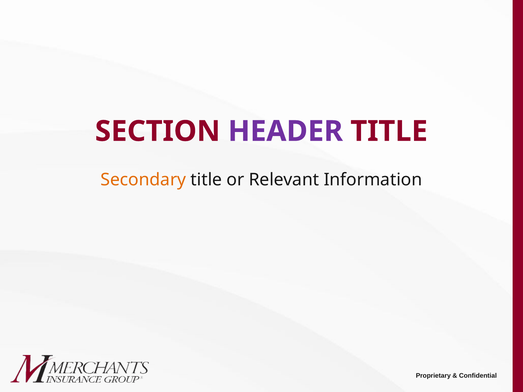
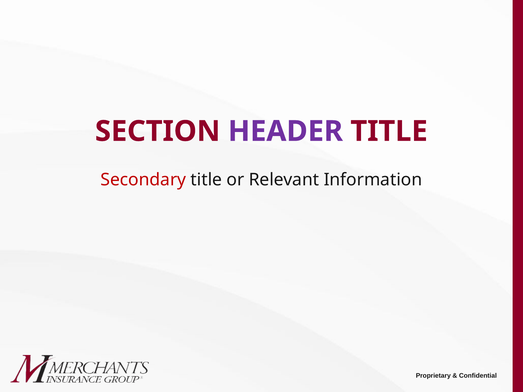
Secondary colour: orange -> red
